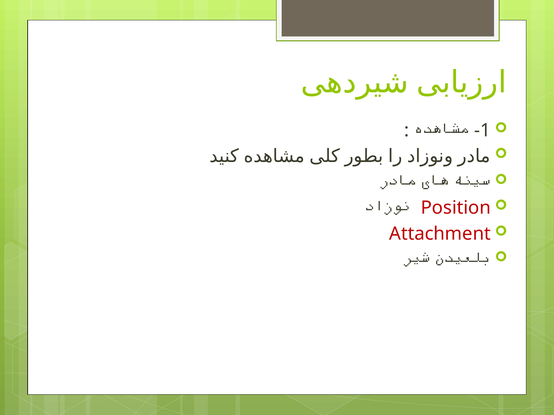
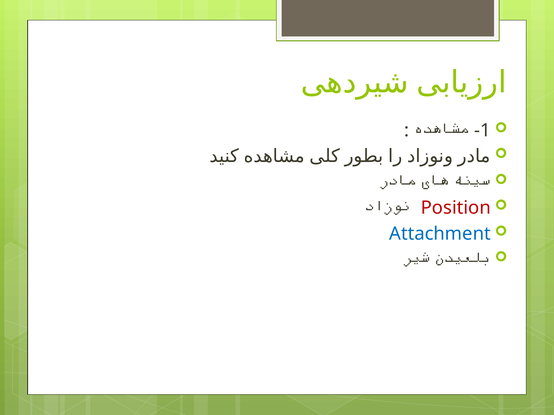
Attachment colour: red -> blue
